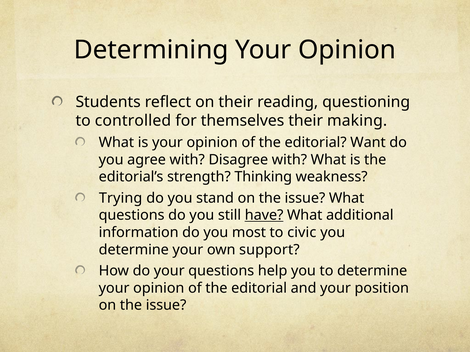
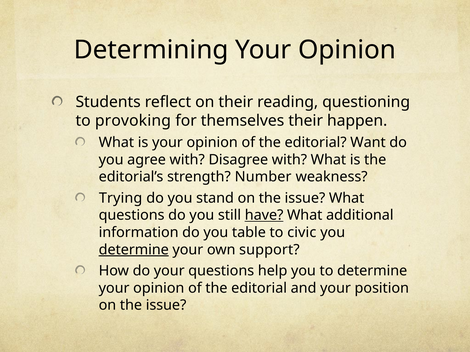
controlled: controlled -> provoking
making: making -> happen
Thinking: Thinking -> Number
most: most -> table
determine at (134, 250) underline: none -> present
